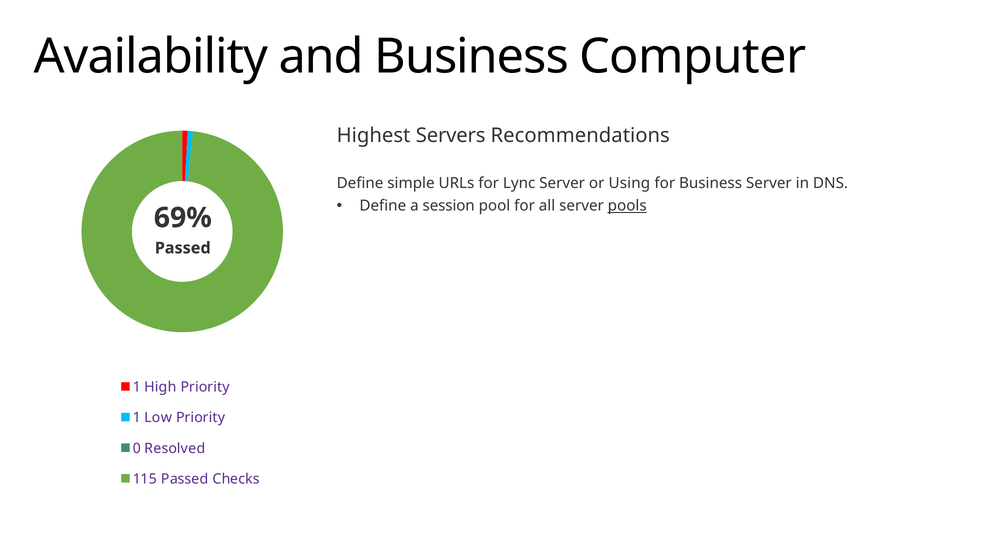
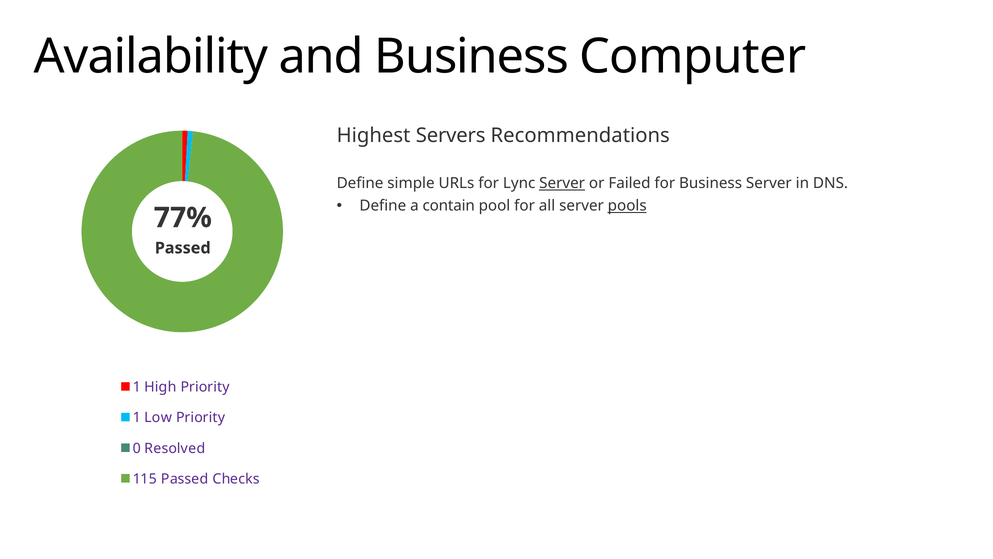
Server at (562, 183) underline: none -> present
Using: Using -> Failed
session: session -> contain
69%: 69% -> 77%
